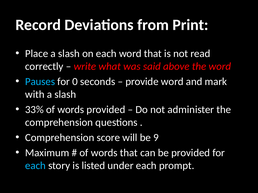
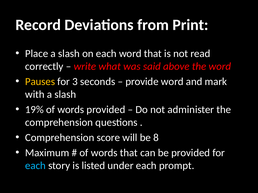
Pauses colour: light blue -> yellow
0: 0 -> 3
33%: 33% -> 19%
9: 9 -> 8
